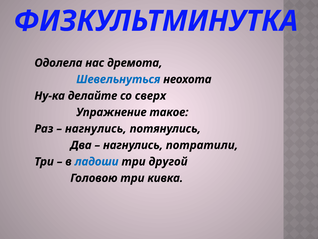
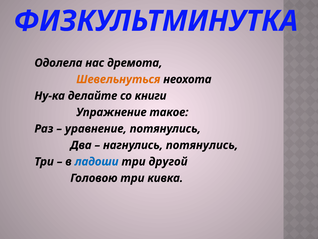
Шевельнуться colour: blue -> orange
сверх: сверх -> книги
нагнулись at (96, 128): нагнулись -> уравнение
нагнулись потратили: потратили -> потянулись
